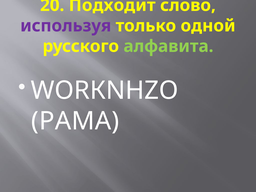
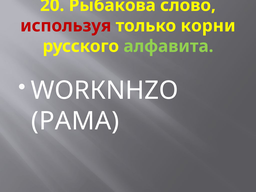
Подходит: Подходит -> Рыбакова
используя colour: purple -> red
одной: одной -> корни
